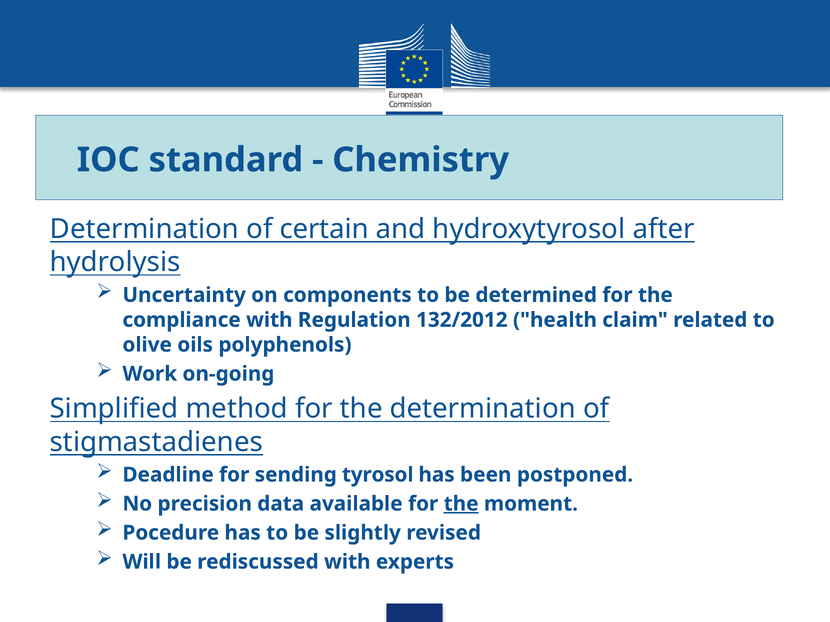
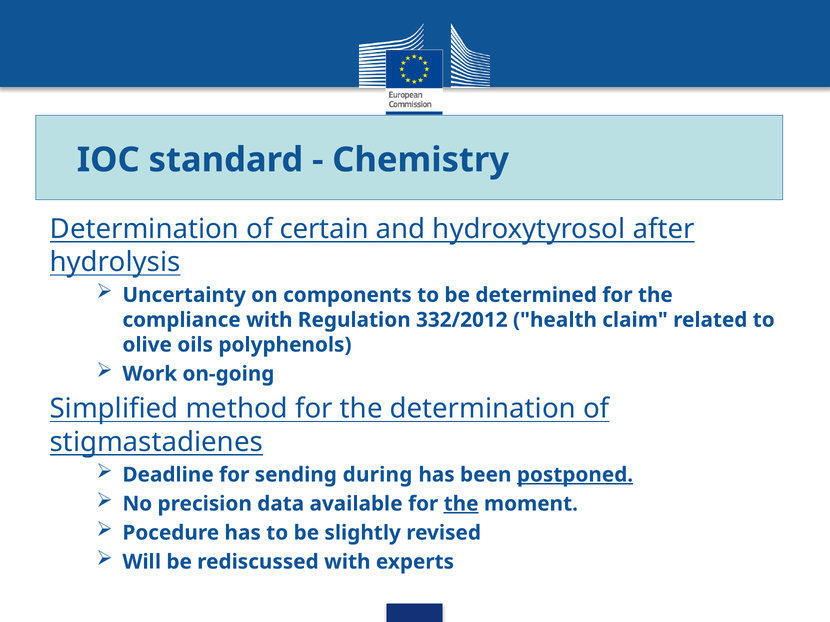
132/2012: 132/2012 -> 332/2012
tyrosol: tyrosol -> during
postponed underline: none -> present
